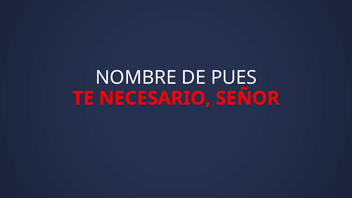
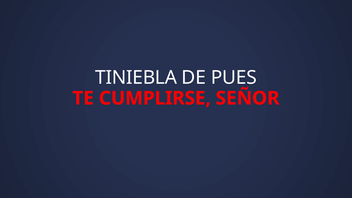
NOMBRE: NOMBRE -> TINIEBLA
NECESARIO: NECESARIO -> CUMPLIRSE
